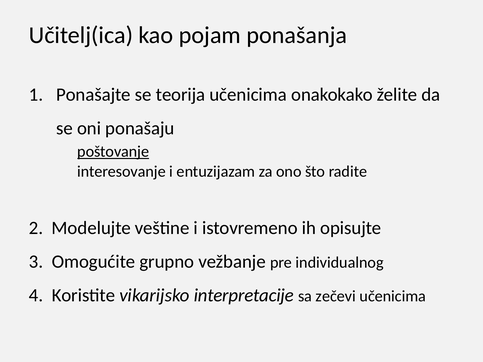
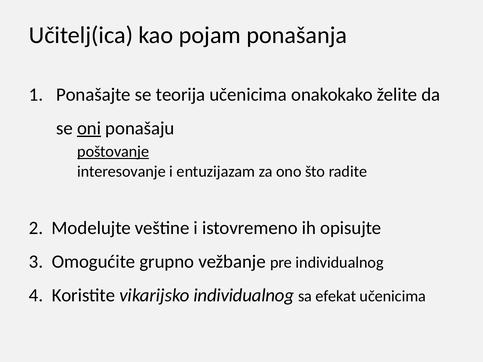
oni underline: none -> present
vikarijsko interpretacije: interpretacije -> individualnog
zečevi: zečevi -> efekat
